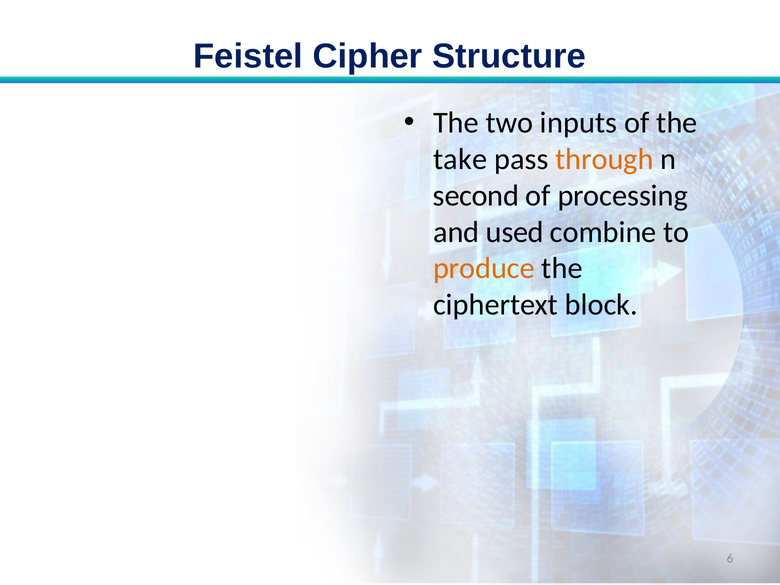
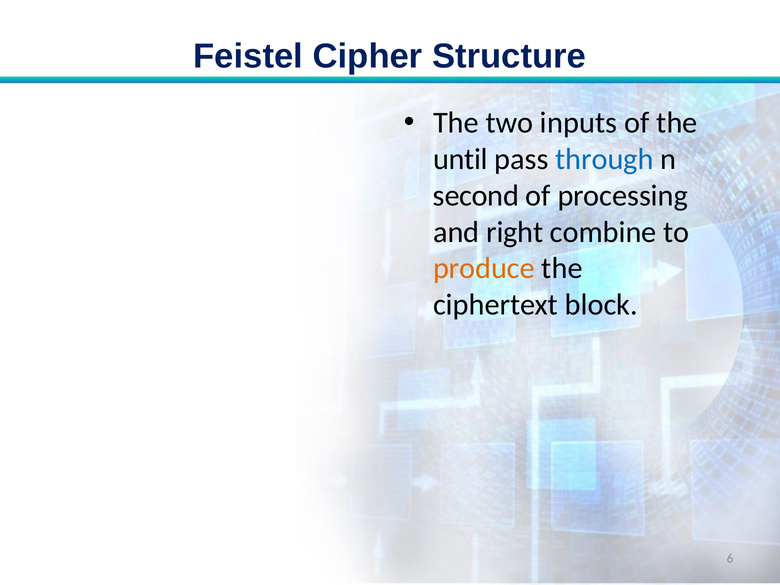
take: take -> until
through colour: orange -> blue
used: used -> right
